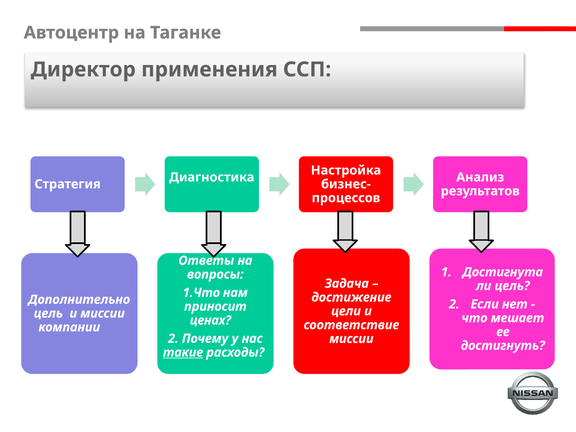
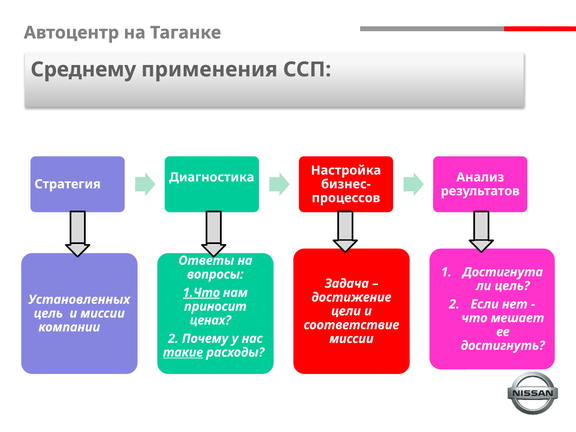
Директор: Директор -> Среднему
1.Что underline: none -> present
Дополнительно: Дополнительно -> Установленных
